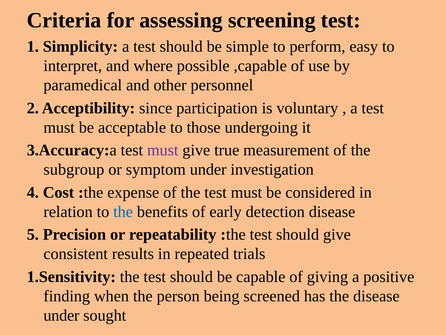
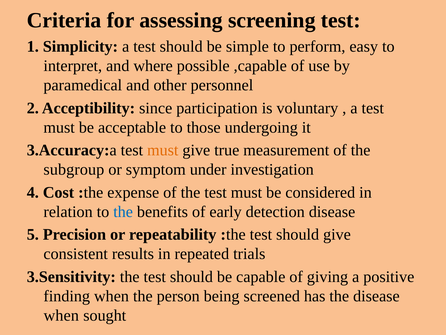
must at (163, 150) colour: purple -> orange
1.Sensitivity: 1.Sensitivity -> 3.Sensitivity
under at (61, 315): under -> when
